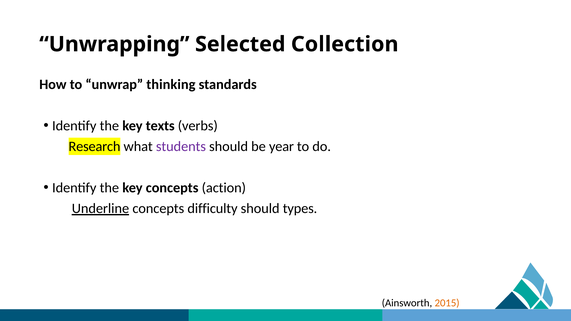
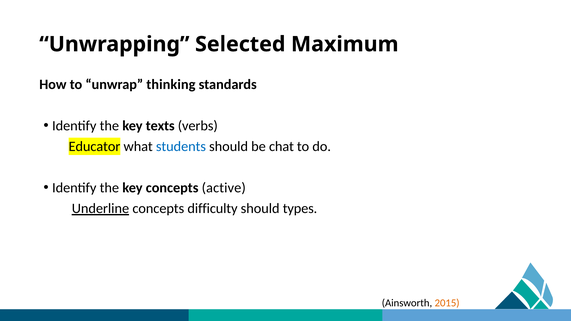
Collection: Collection -> Maximum
Research: Research -> Educator
students colour: purple -> blue
year: year -> chat
action: action -> active
